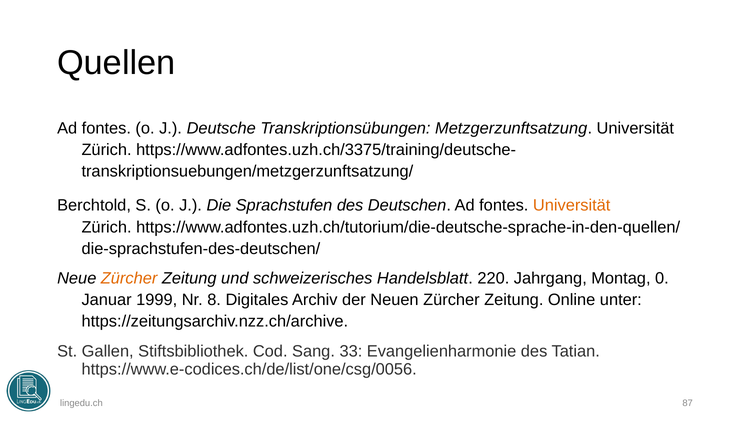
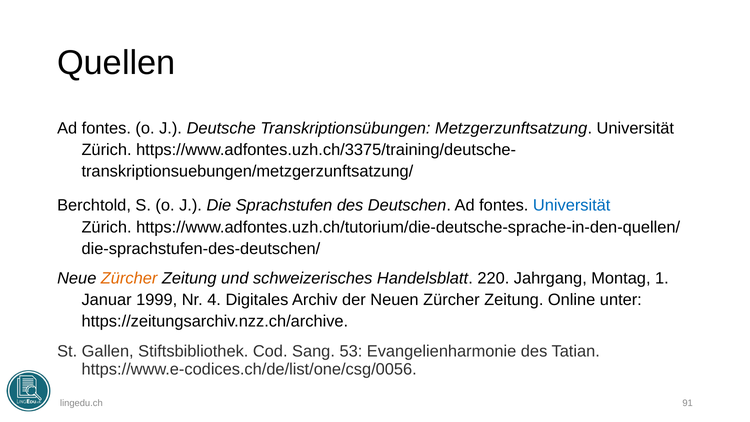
Universität at (572, 205) colour: orange -> blue
0: 0 -> 1
8: 8 -> 4
33: 33 -> 53
87: 87 -> 91
